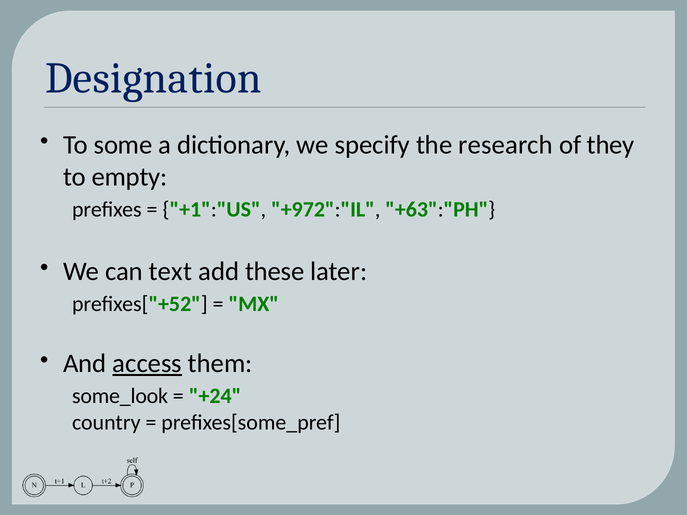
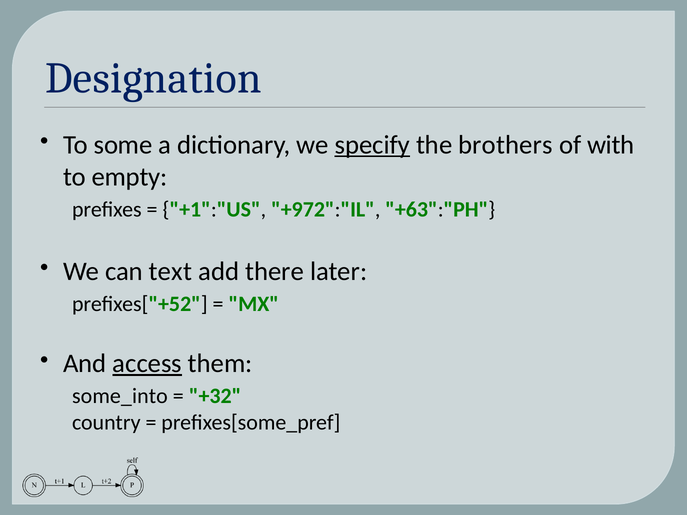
specify underline: none -> present
research: research -> brothers
they: they -> with
these: these -> there
some_look: some_look -> some_into
+24: +24 -> +32
